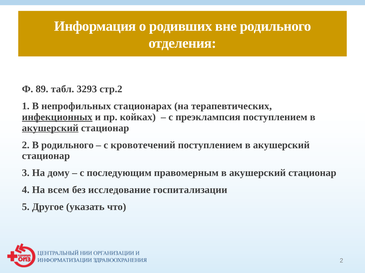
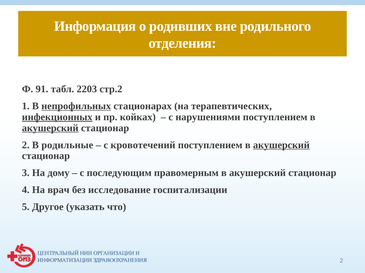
89: 89 -> 91
3293: 3293 -> 2203
непрофильных underline: none -> present
преэклампсия: преэклампсия -> нарушениями
В родильного: родильного -> родильные
акушерский at (281, 145) underline: none -> present
всем: всем -> врач
